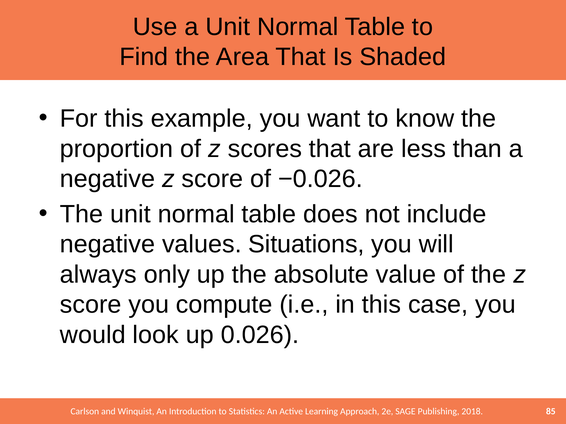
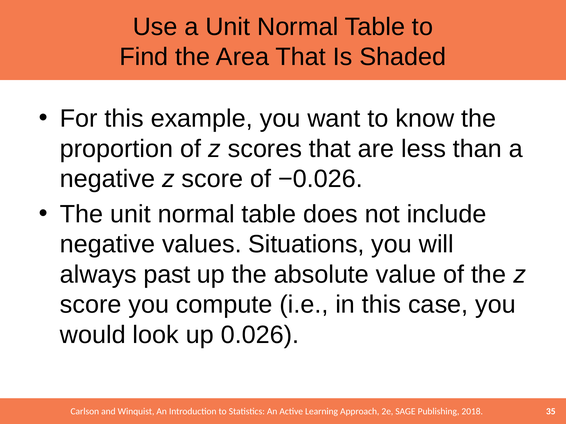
only: only -> past
85: 85 -> 35
